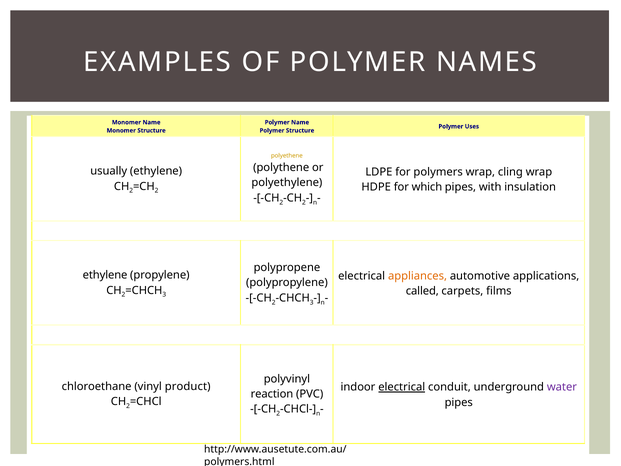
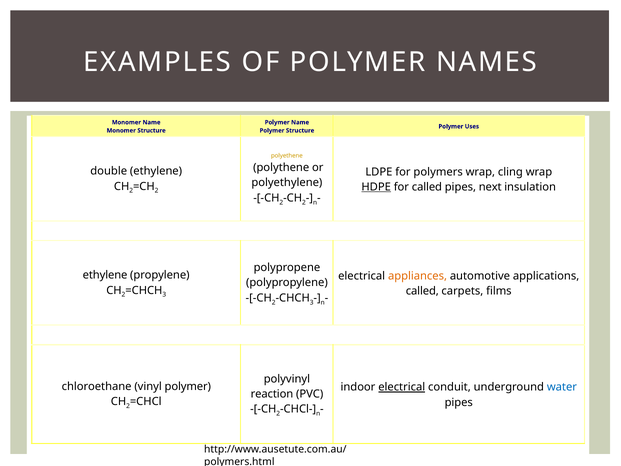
usually: usually -> double
HDPE underline: none -> present
for which: which -> called
with: with -> next
vinyl product: product -> polymer
water colour: purple -> blue
